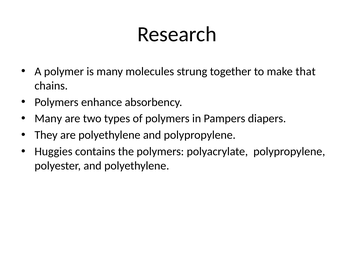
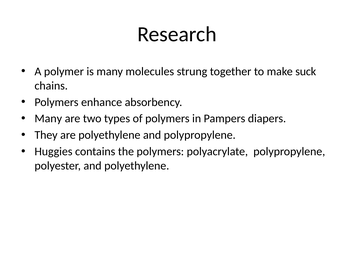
that: that -> suck
